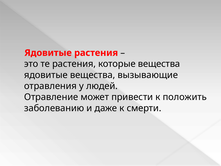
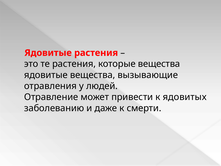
положить: положить -> ядовитых
